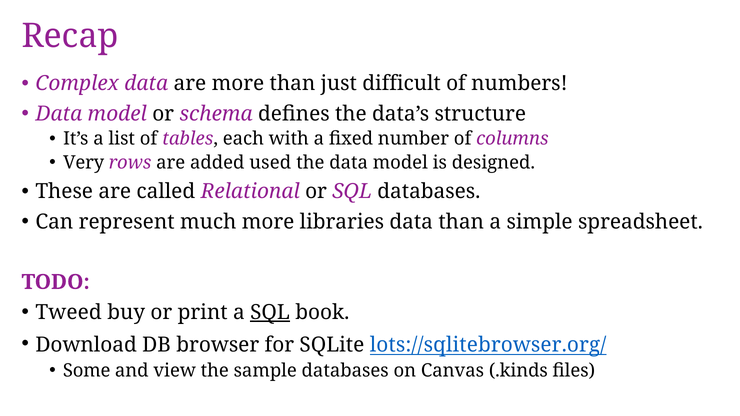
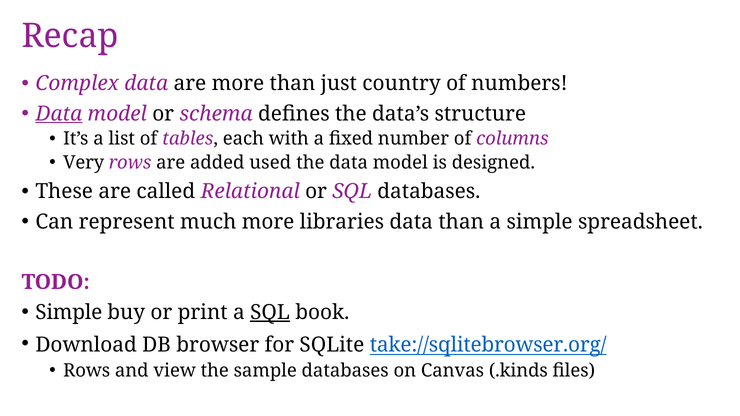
difficult: difficult -> country
Data at (59, 114) underline: none -> present
Tweed at (69, 312): Tweed -> Simple
lots://sqlitebrowser.org/: lots://sqlitebrowser.org/ -> take://sqlitebrowser.org/
Some at (87, 371): Some -> Rows
